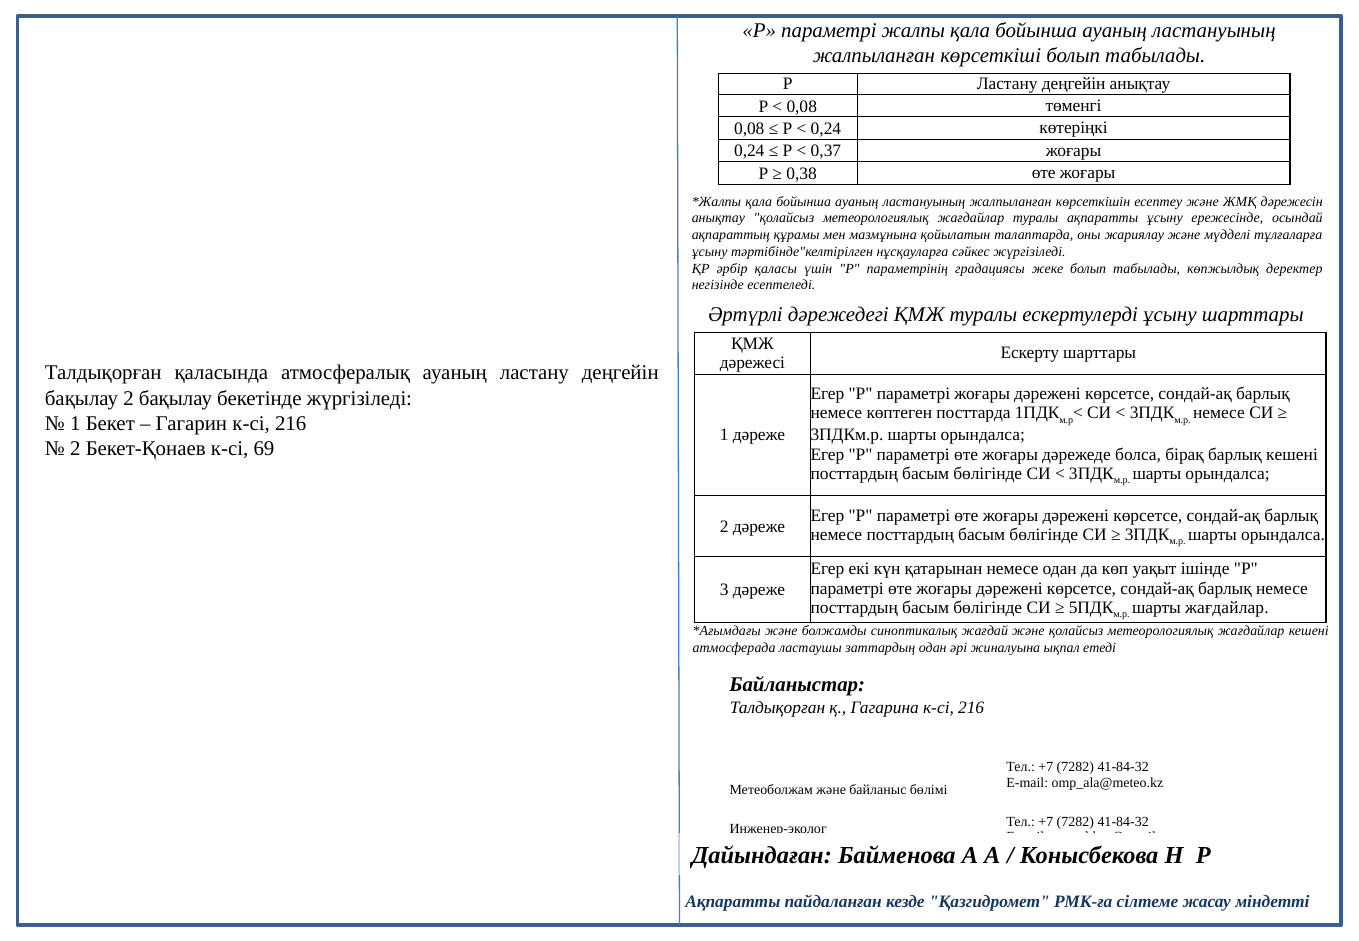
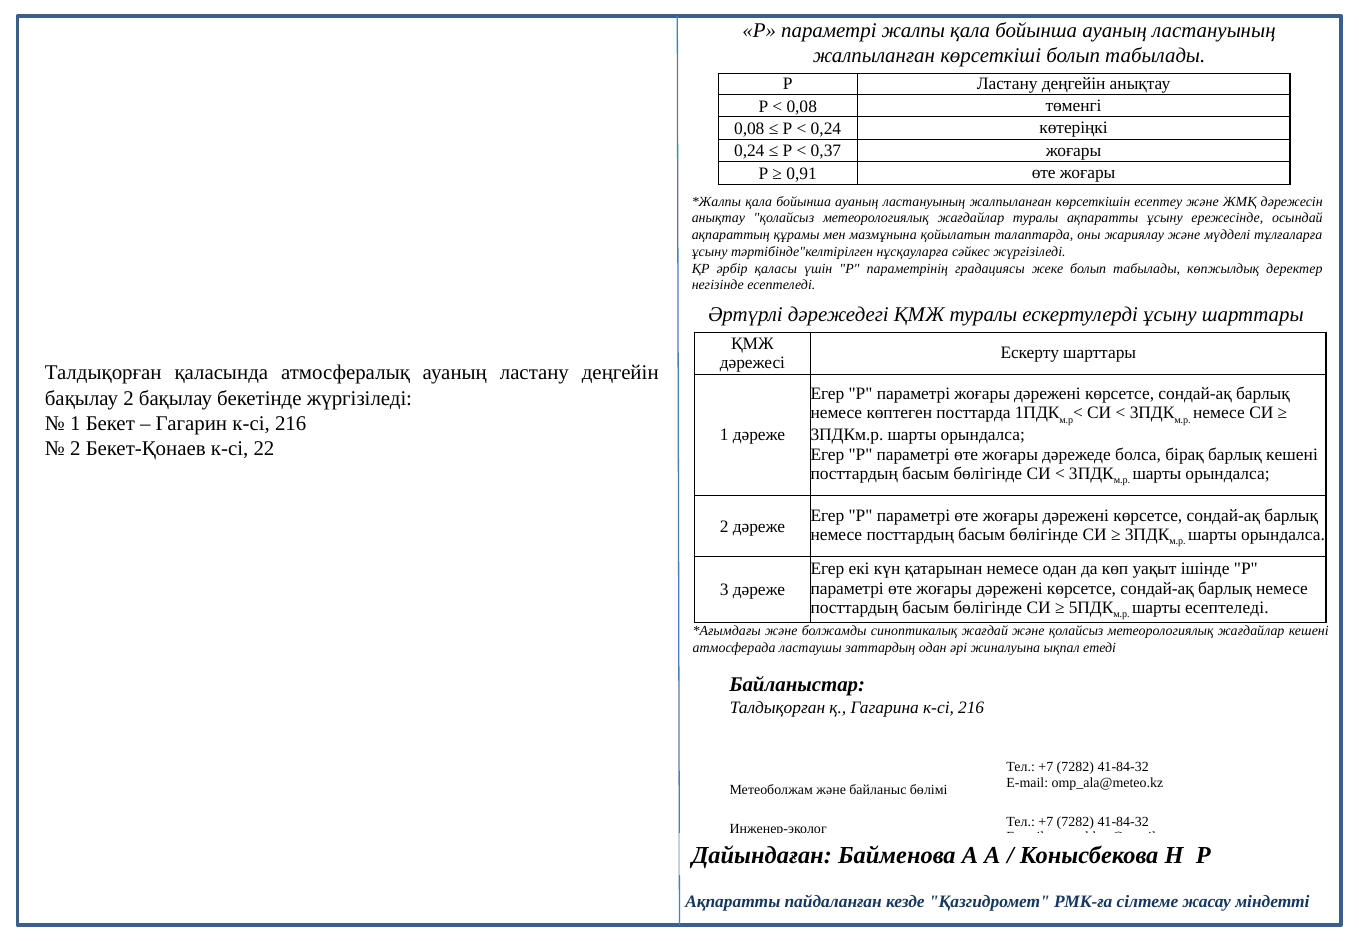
0,38: 0,38 -> 0,91
69: 69 -> 22
шарты жағдайлар: жағдайлар -> есептеледі
